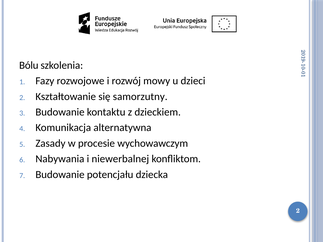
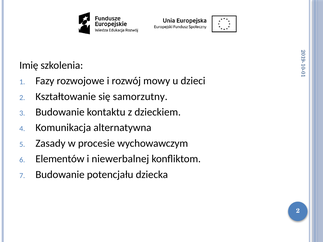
Bólu: Bólu -> Imię
Nabywania: Nabywania -> Elementów
